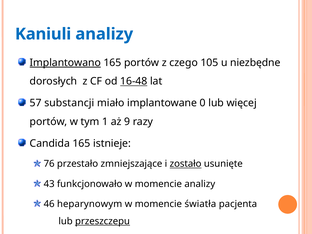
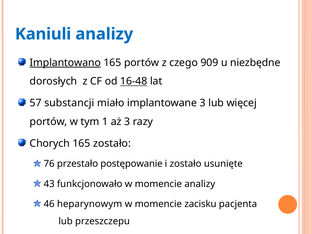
105: 105 -> 909
implantowane 0: 0 -> 3
aż 9: 9 -> 3
Candida: Candida -> Chorych
165 istnieje: istnieje -> zostało
zmniejszające: zmniejszające -> postępowanie
zostało at (186, 164) underline: present -> none
światła: światła -> zacisku
przeszczepu underline: present -> none
